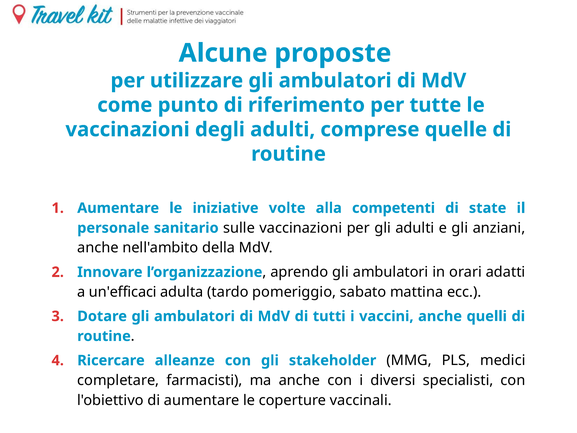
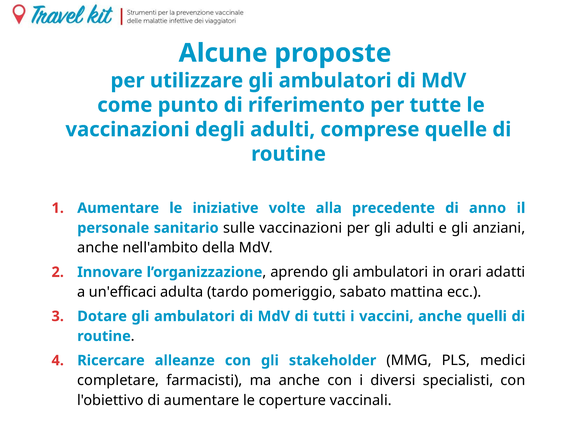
competenti: competenti -> precedente
state: state -> anno
